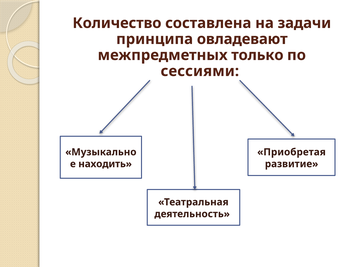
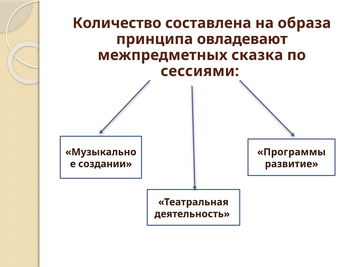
задачи: задачи -> образа
только: только -> сказка
Приобретая: Приобретая -> Программы
находить: находить -> создании
